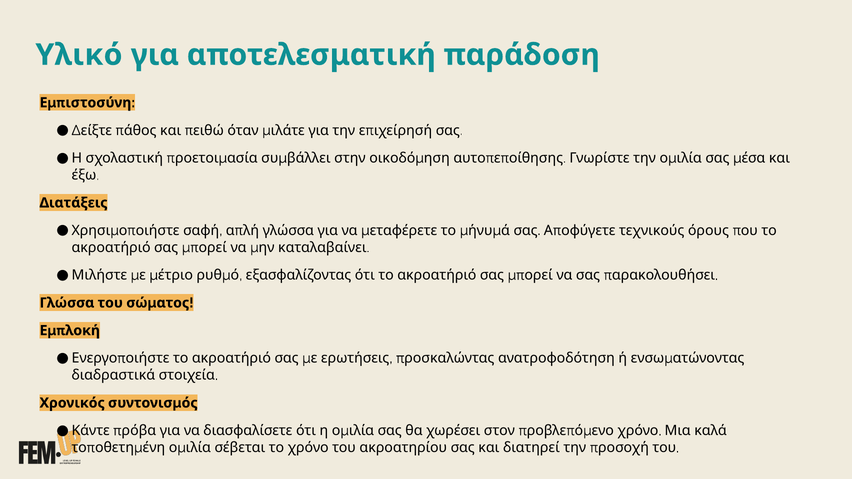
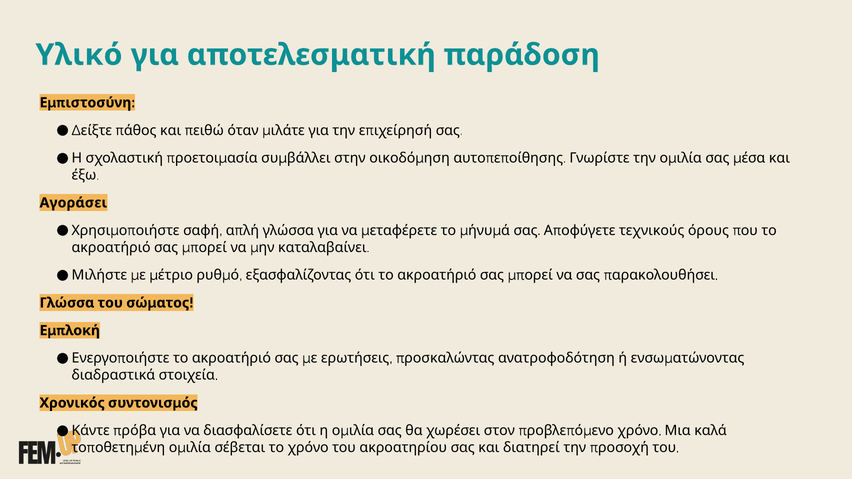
Διατάξεις: Διατάξεις -> Αγοράσει
